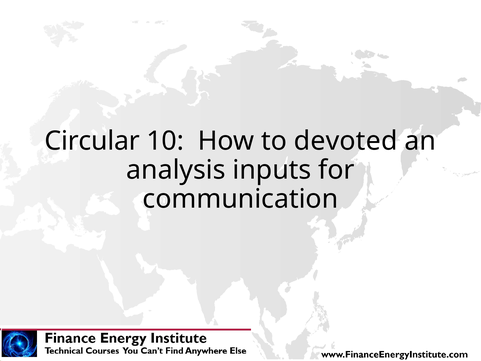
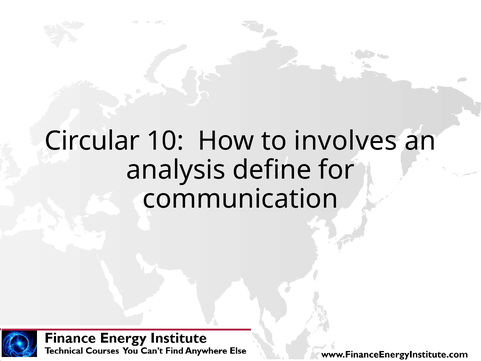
devoted: devoted -> involves
inputs: inputs -> define
